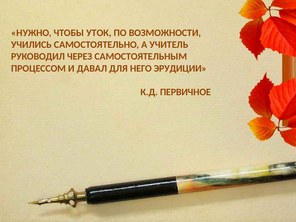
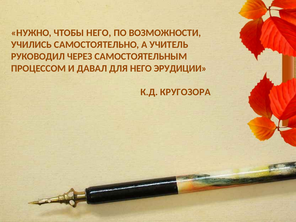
ЧТОБЫ УТОК: УТОК -> НЕГО
ПЕРВИЧНОЕ: ПЕРВИЧНОЕ -> КРУГОЗОРА
